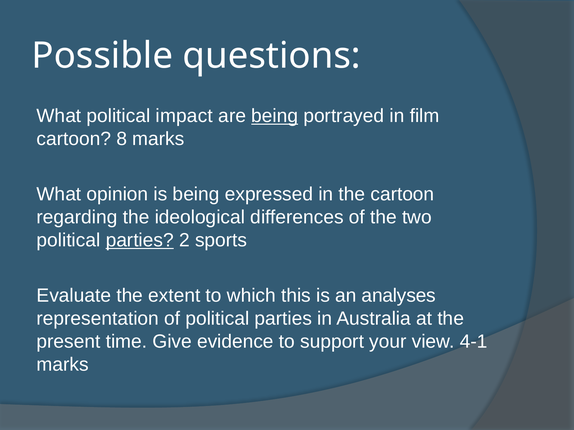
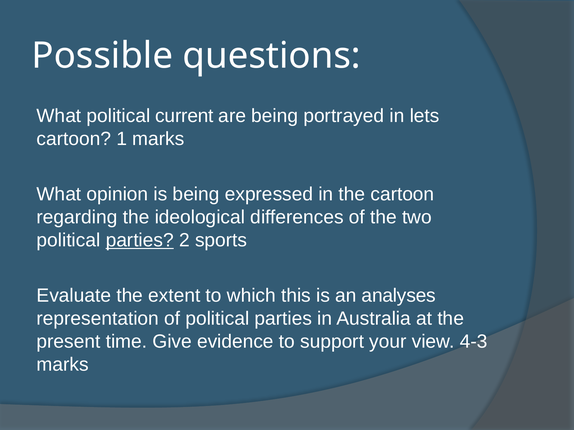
impact: impact -> current
being at (275, 116) underline: present -> none
film: film -> lets
8: 8 -> 1
4-1: 4-1 -> 4-3
